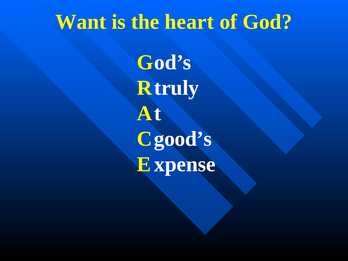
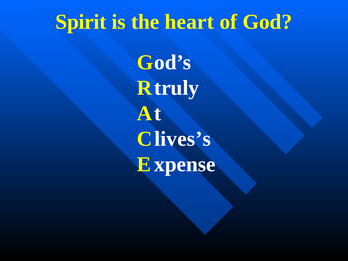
Want: Want -> Spirit
good’s: good’s -> lives’s
